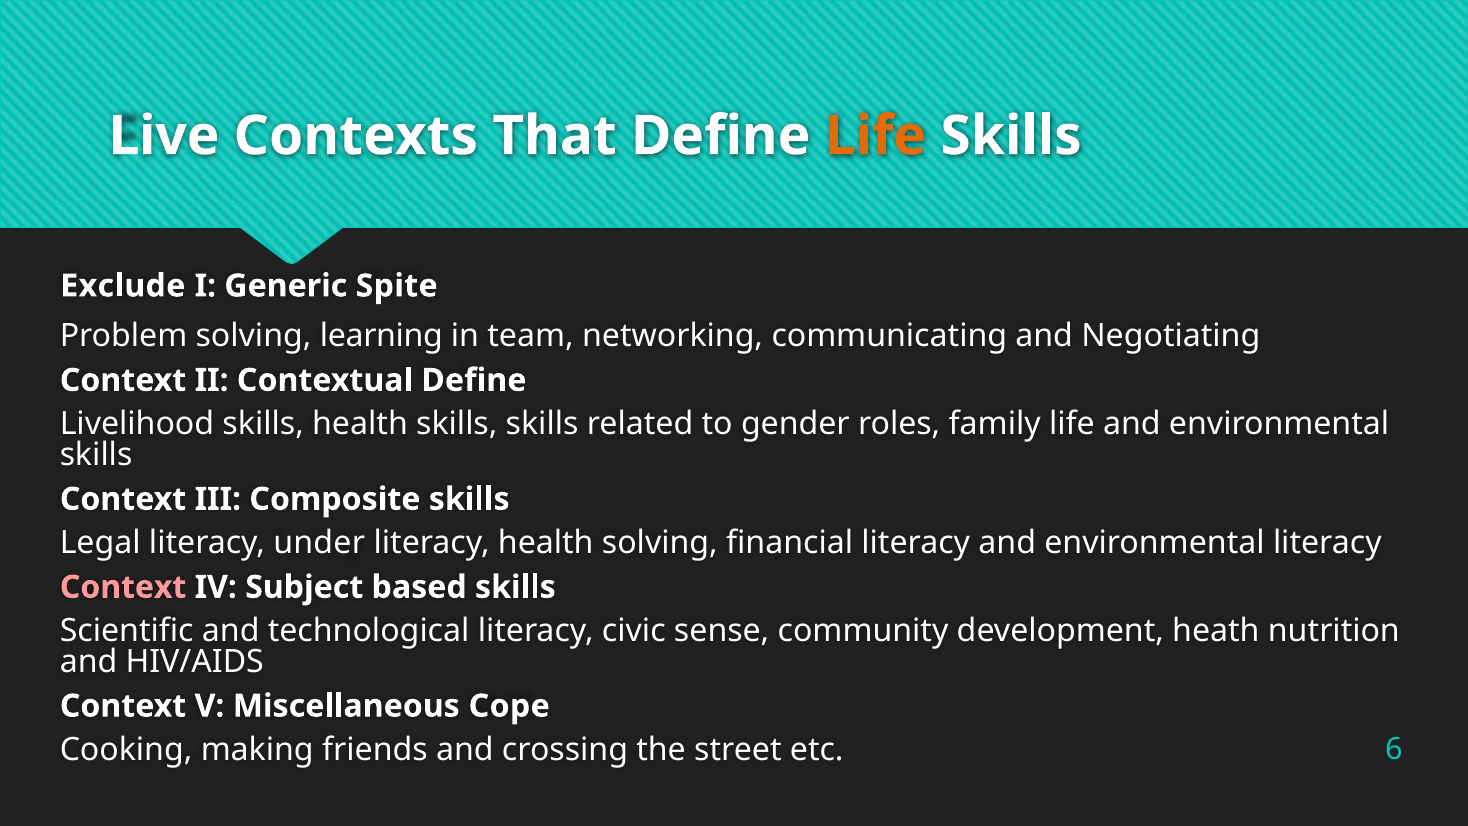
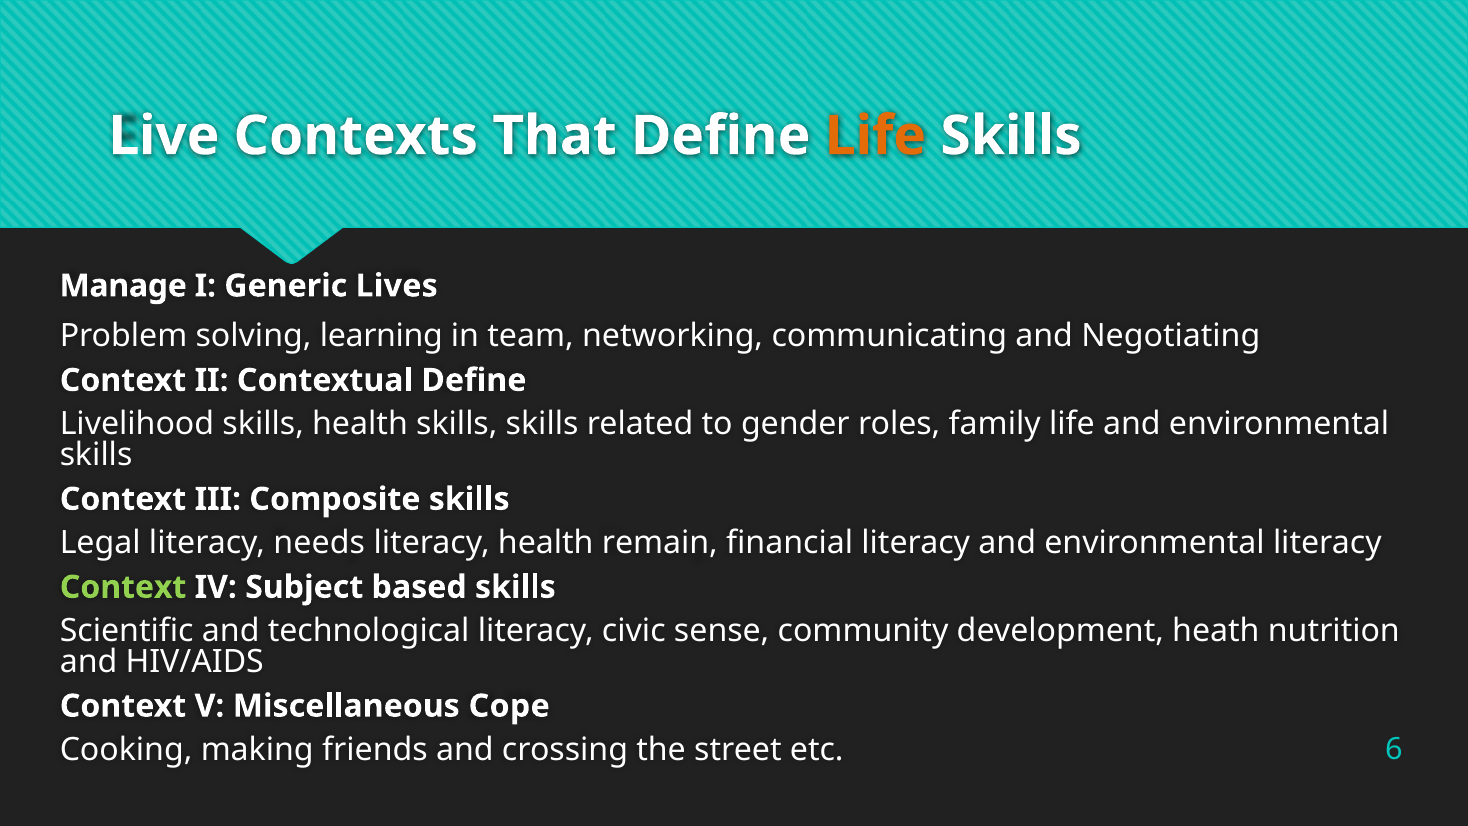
Exclude: Exclude -> Manage
Spite: Spite -> Lives
under: under -> needs
health solving: solving -> remain
Context at (123, 587) colour: pink -> light green
